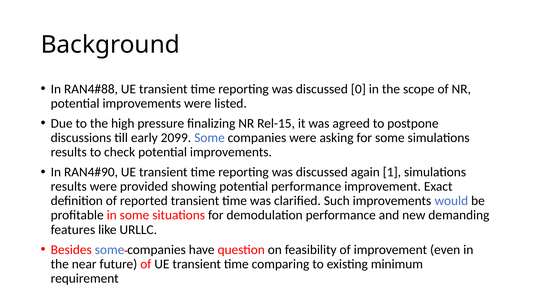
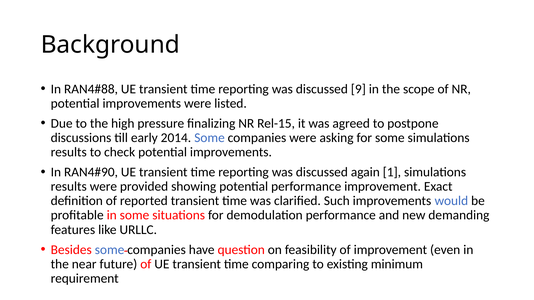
0: 0 -> 9
2099: 2099 -> 2014
